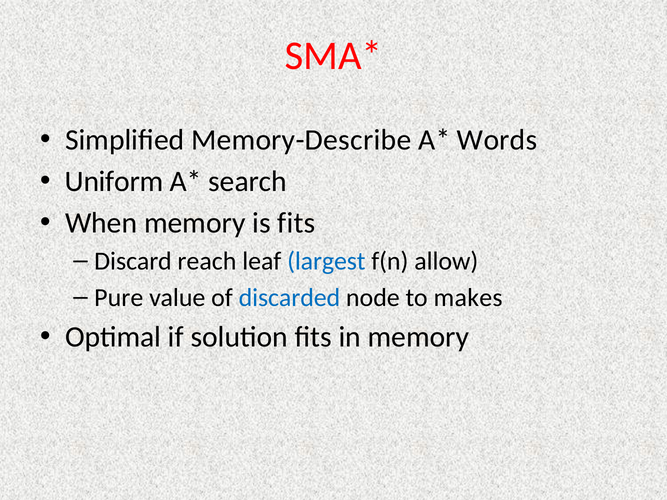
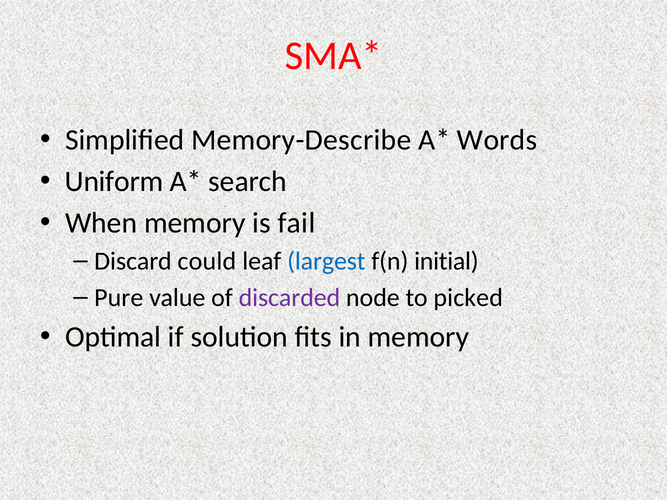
is fits: fits -> fail
reach: reach -> could
allow: allow -> initial
discarded colour: blue -> purple
makes: makes -> picked
